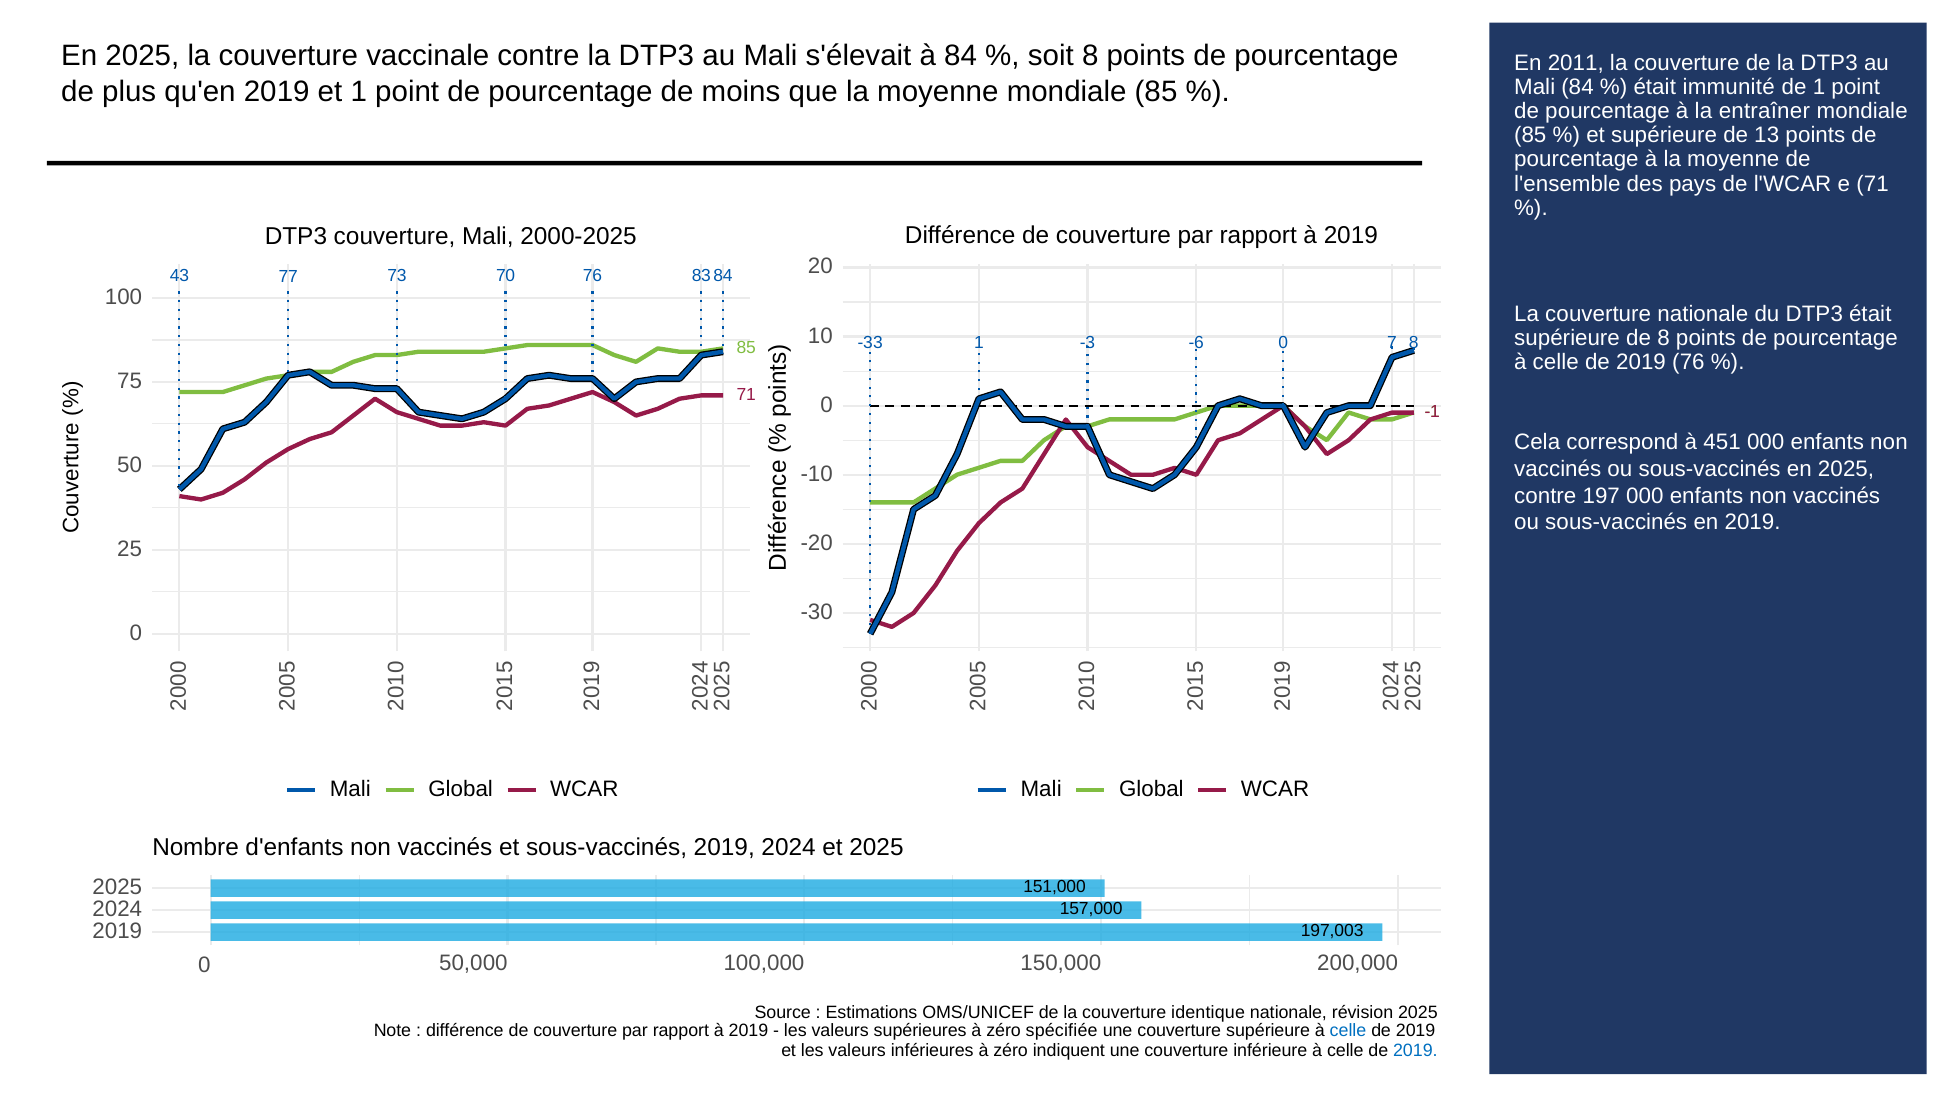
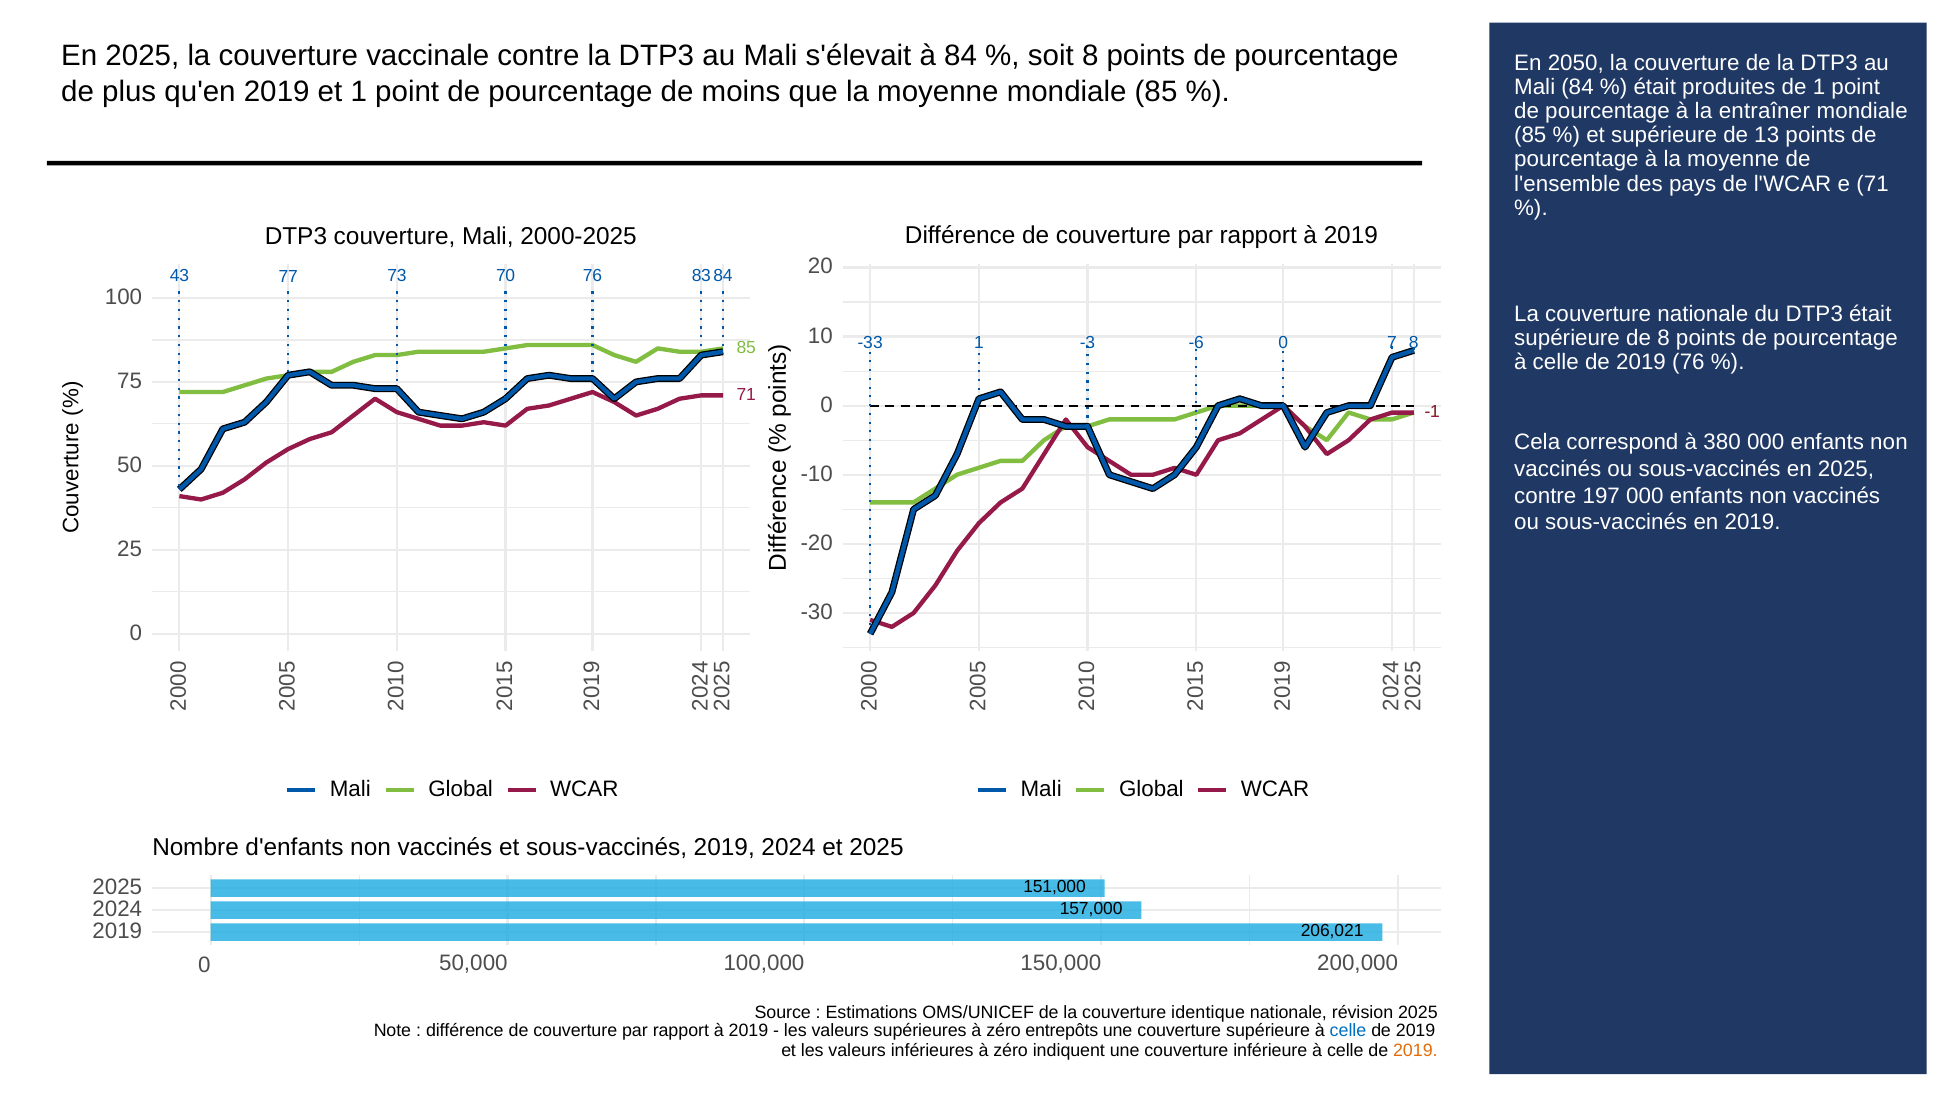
2011: 2011 -> 2050
immunité: immunité -> produites
451: 451 -> 380
197,003: 197,003 -> 206,021
spécifiée: spécifiée -> entrepôts
2019 at (1415, 1051) colour: blue -> orange
